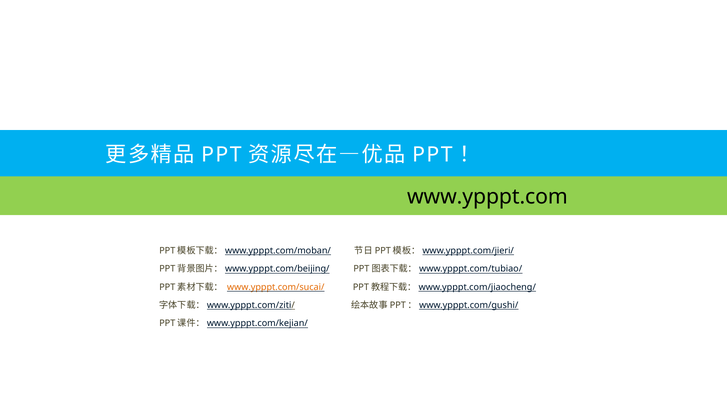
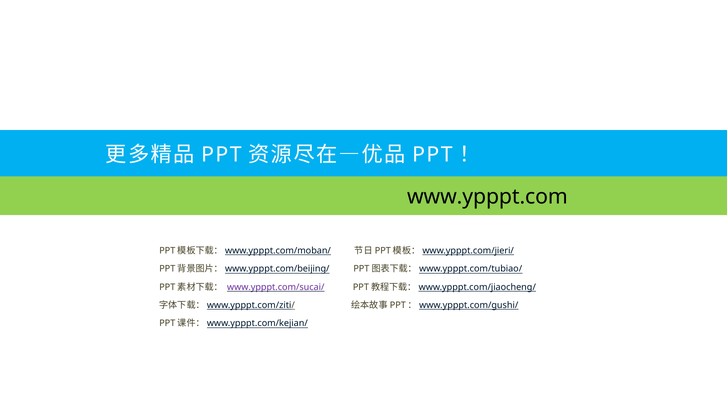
www.ypppt.com/sucai/ colour: orange -> purple
